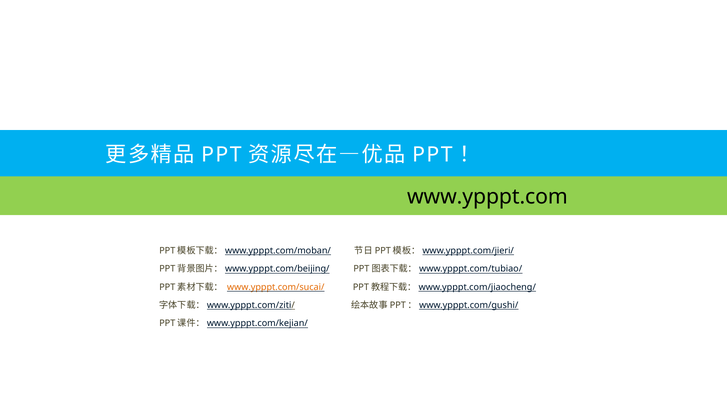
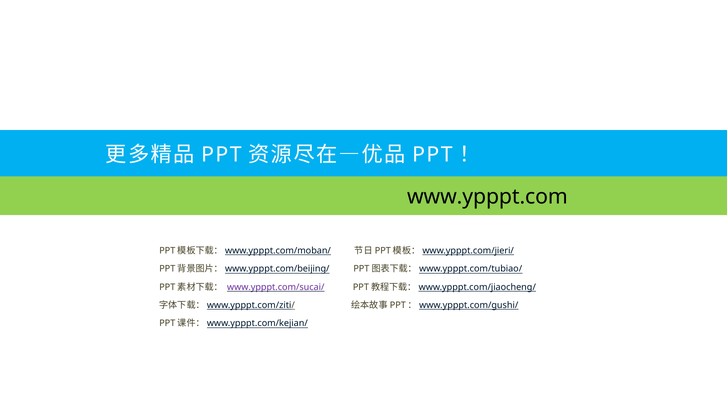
www.ypppt.com/sucai/ colour: orange -> purple
